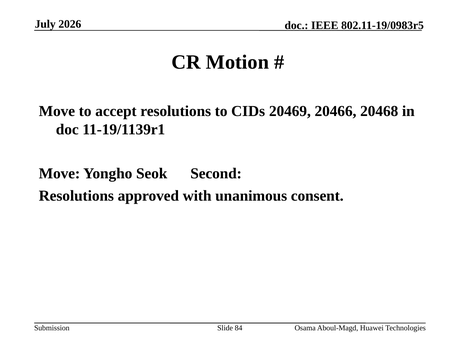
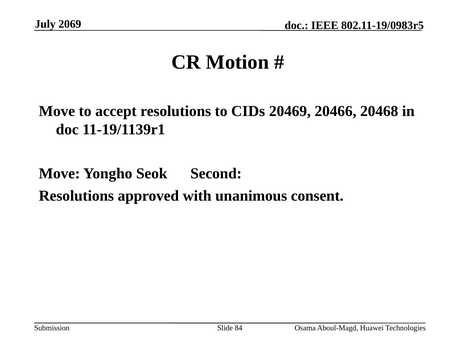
2026: 2026 -> 2069
